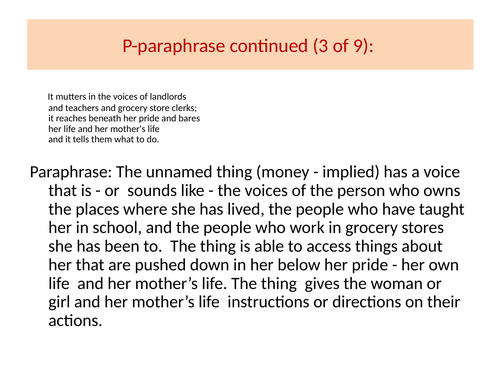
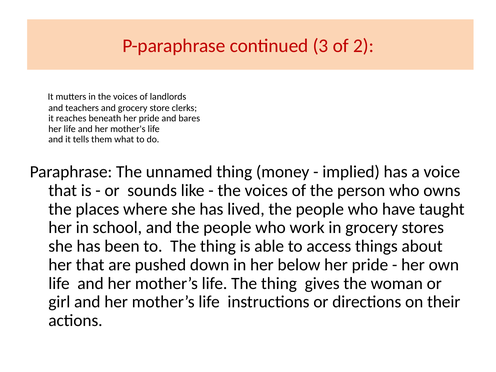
9: 9 -> 2
